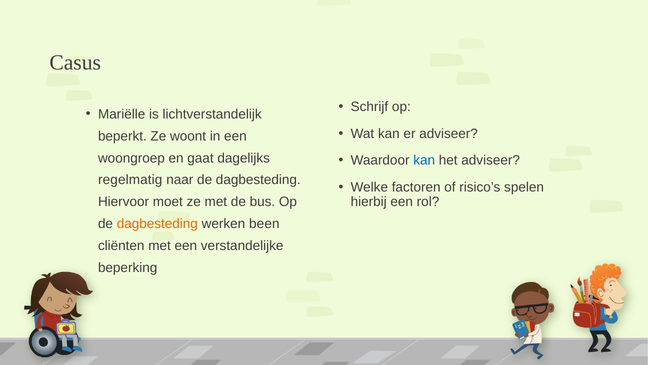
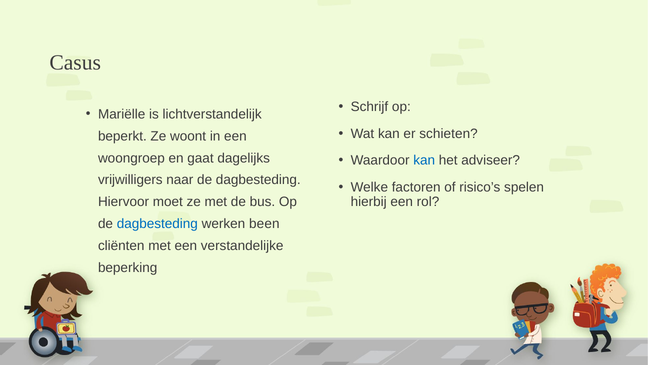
er adviseer: adviseer -> schieten
regelmatig: regelmatig -> vrijwilligers
dagbesteding at (157, 224) colour: orange -> blue
